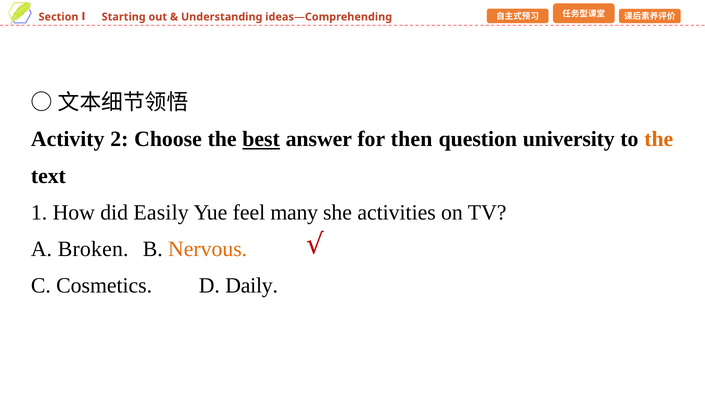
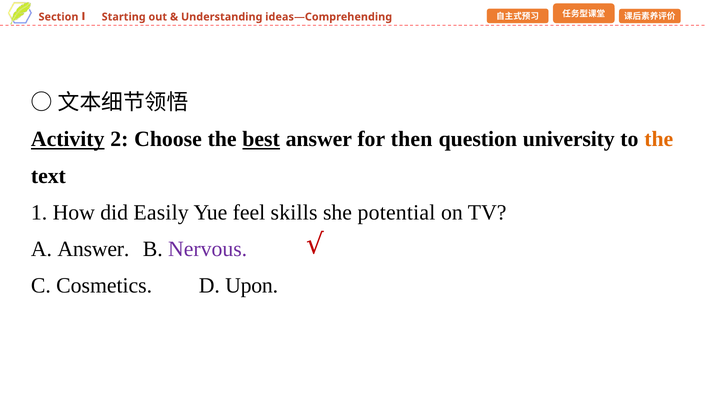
Activity underline: none -> present
many: many -> skills
activities: activities -> potential
A Broken: Broken -> Answer
Nervous colour: orange -> purple
Daily: Daily -> Upon
